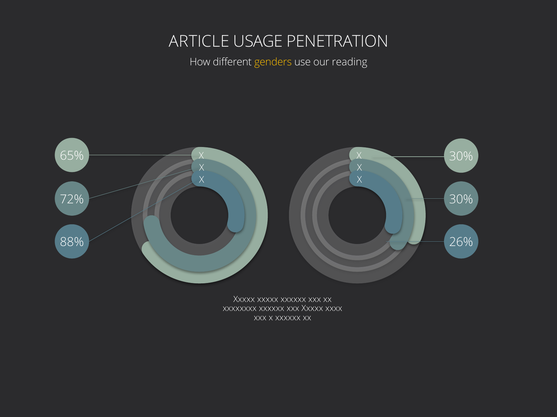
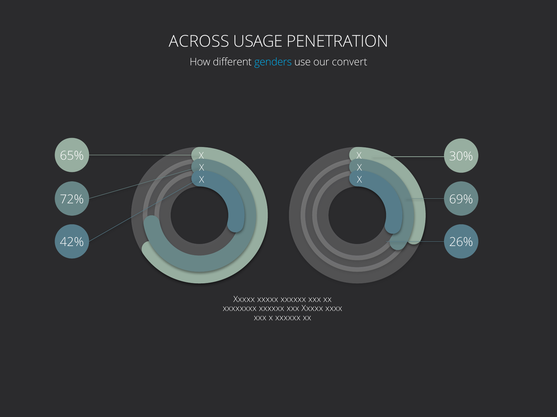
ARTICLE: ARTICLE -> ACROSS
genders colour: yellow -> light blue
reading: reading -> convert
30% at (461, 200): 30% -> 69%
88%: 88% -> 42%
